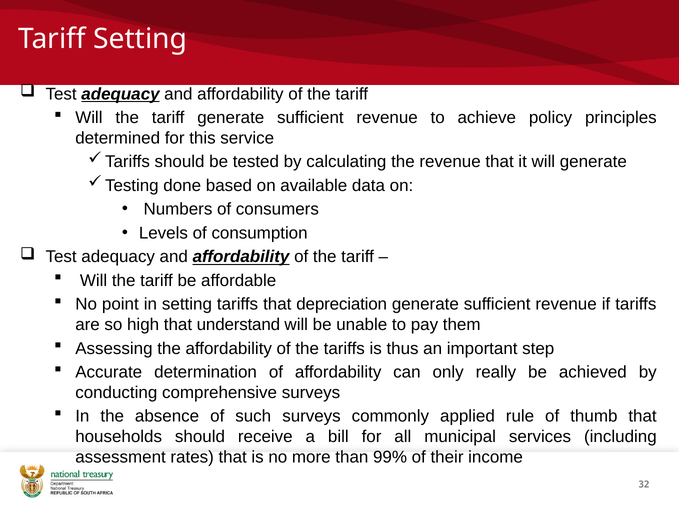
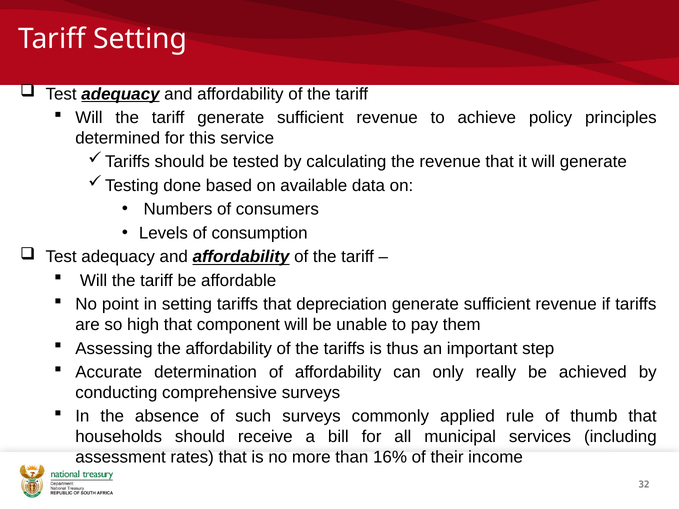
understand: understand -> component
99%: 99% -> 16%
